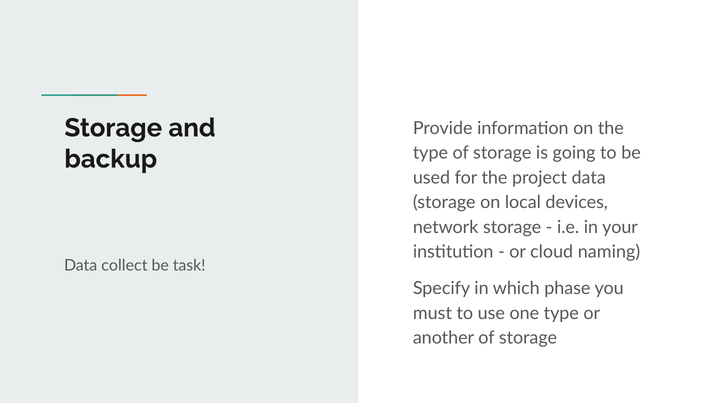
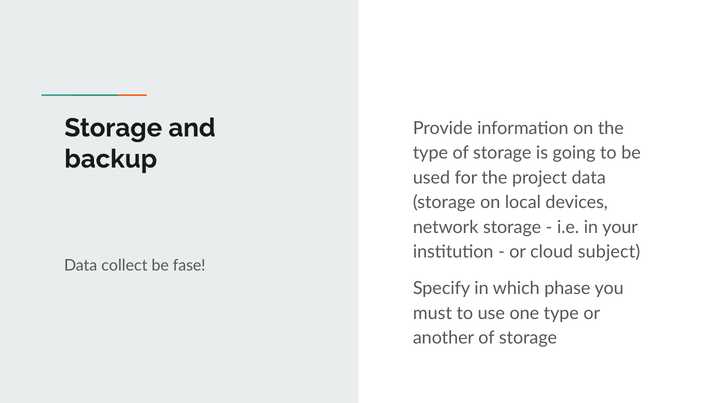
naming: naming -> subject
task: task -> fase
